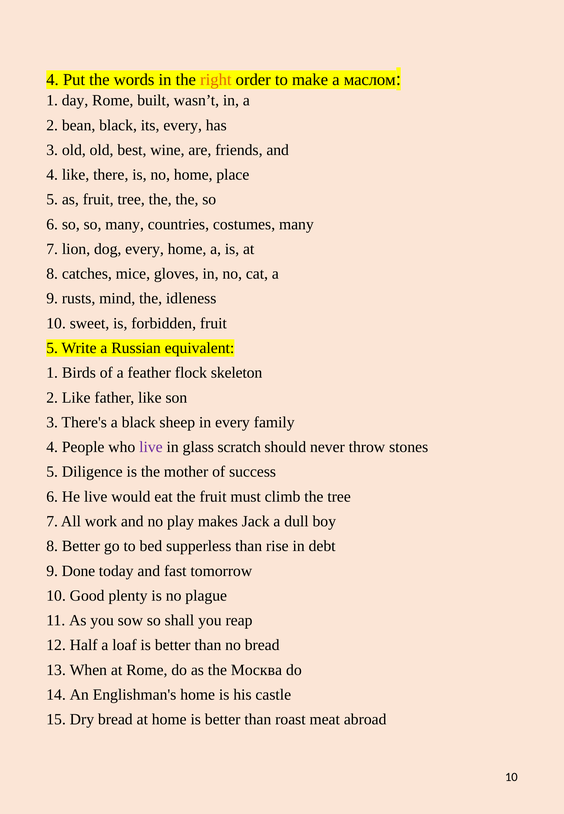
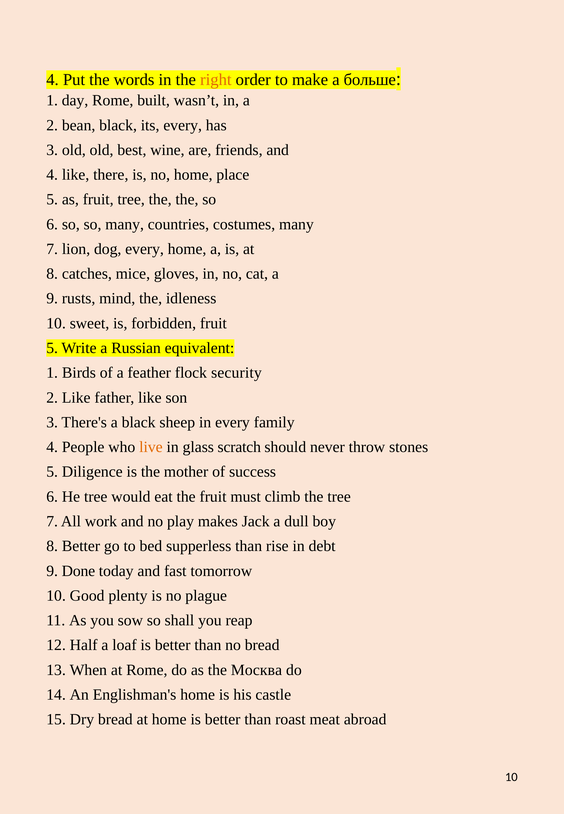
маслом: маслом -> больше
skeleton: skeleton -> security
live at (151, 447) colour: purple -> orange
He live: live -> tree
